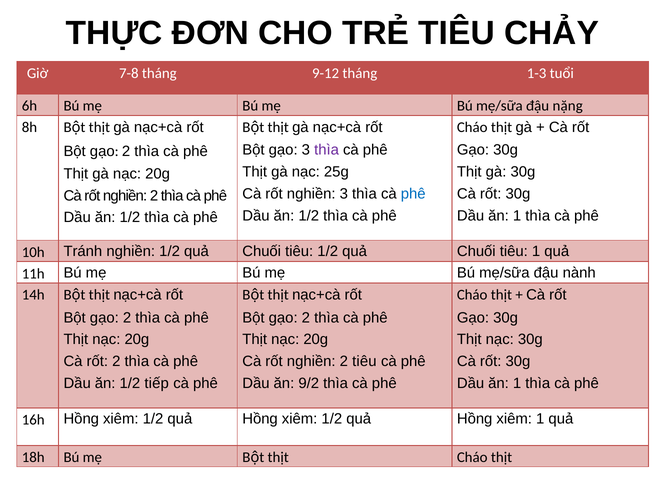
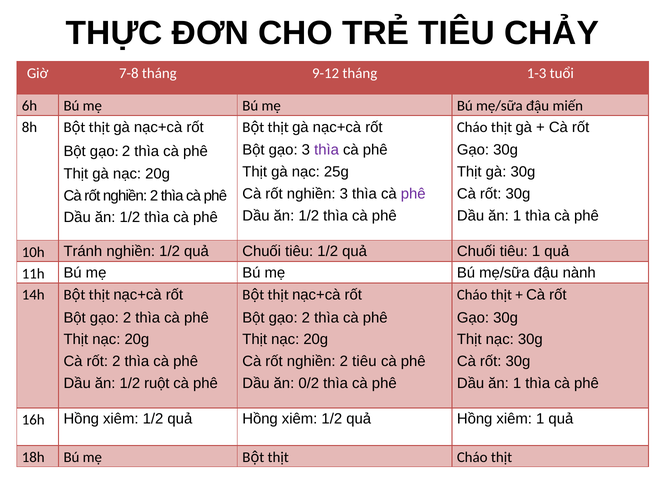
nặng: nặng -> miến
phê at (413, 194) colour: blue -> purple
tiếp: tiếp -> ruột
9/2: 9/2 -> 0/2
